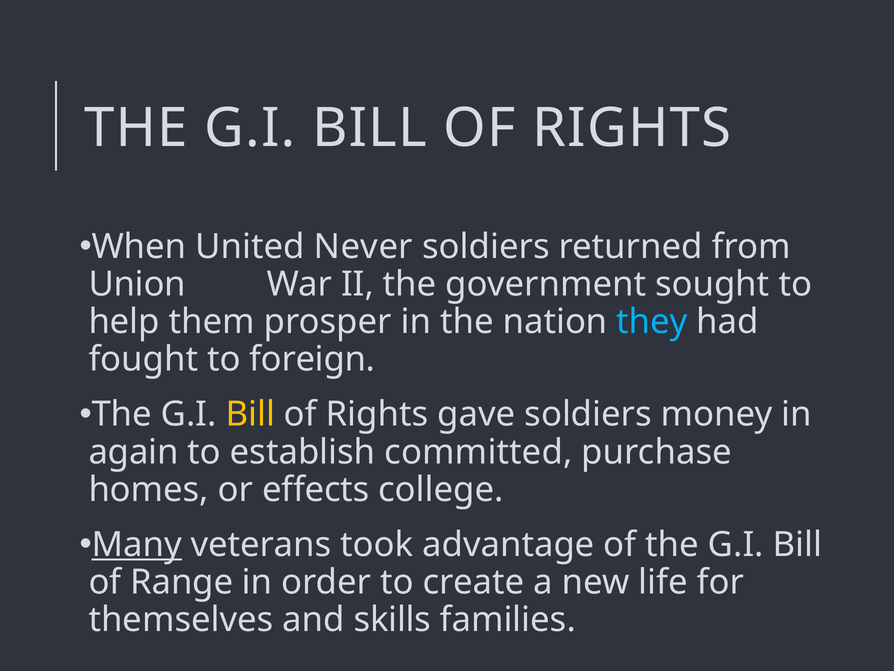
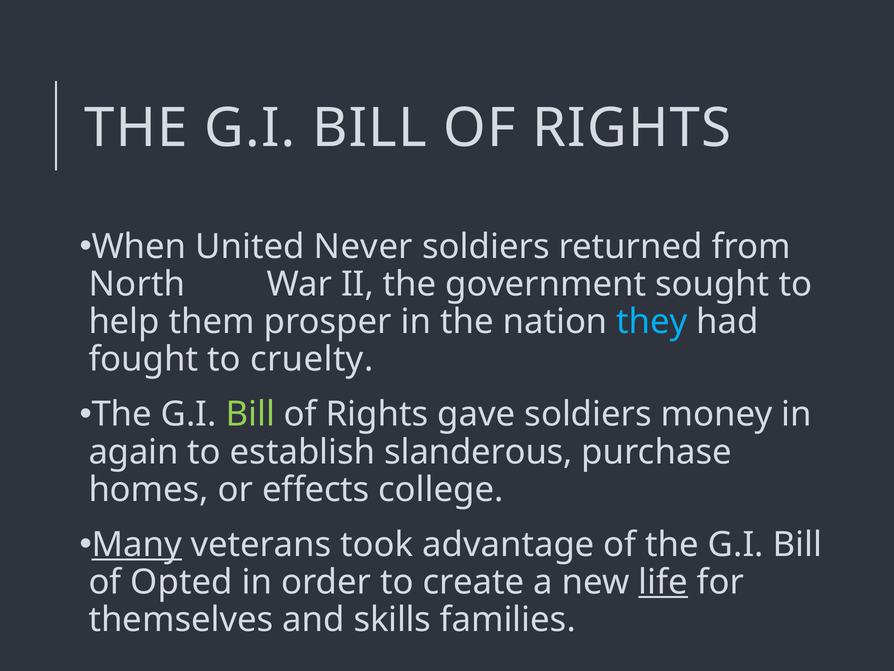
Union: Union -> North
foreign: foreign -> cruelty
Bill at (250, 414) colour: yellow -> light green
committed: committed -> slanderous
Range: Range -> Opted
life underline: none -> present
